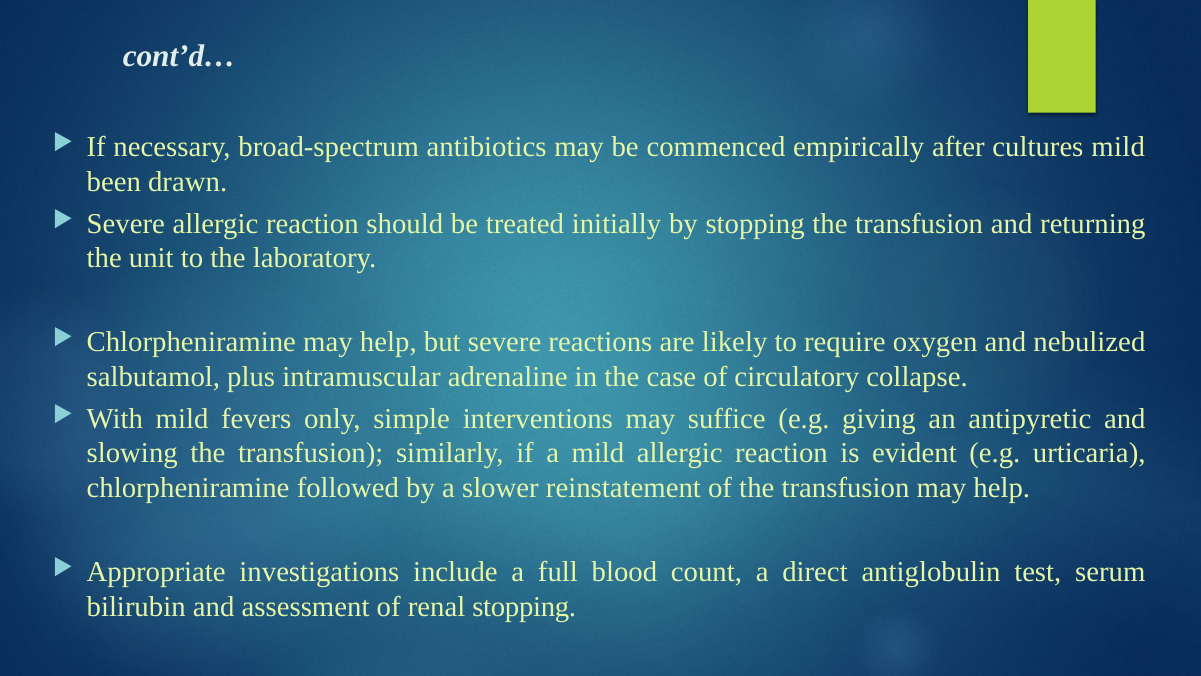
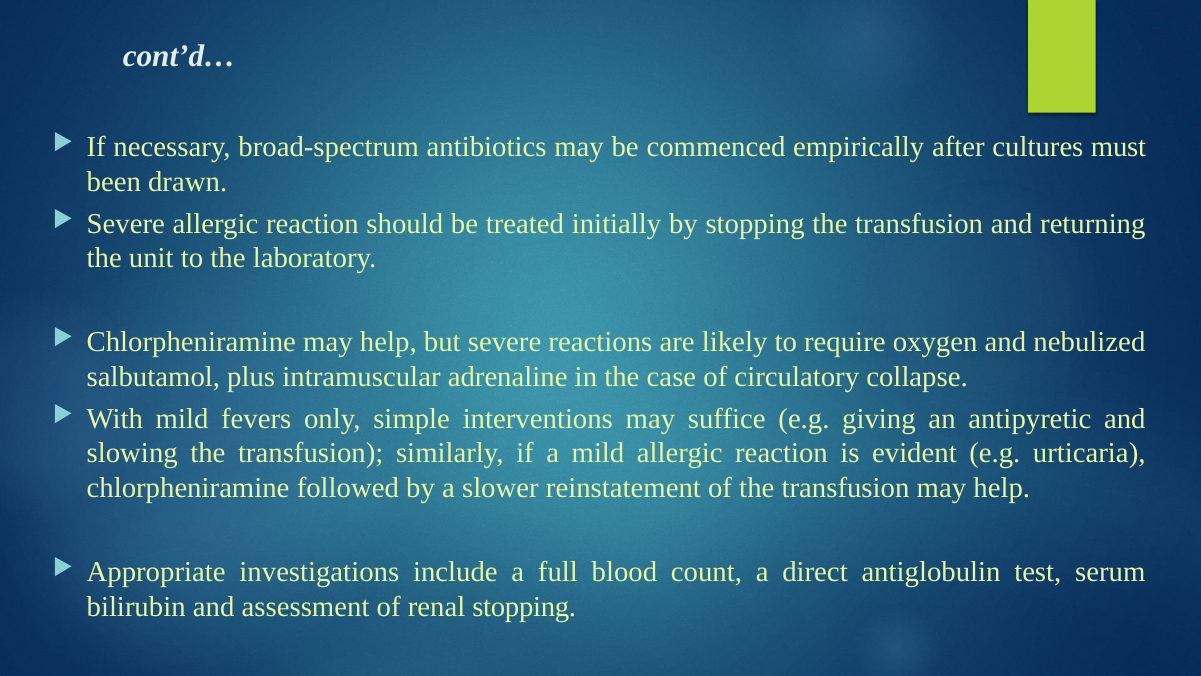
cultures mild: mild -> must
